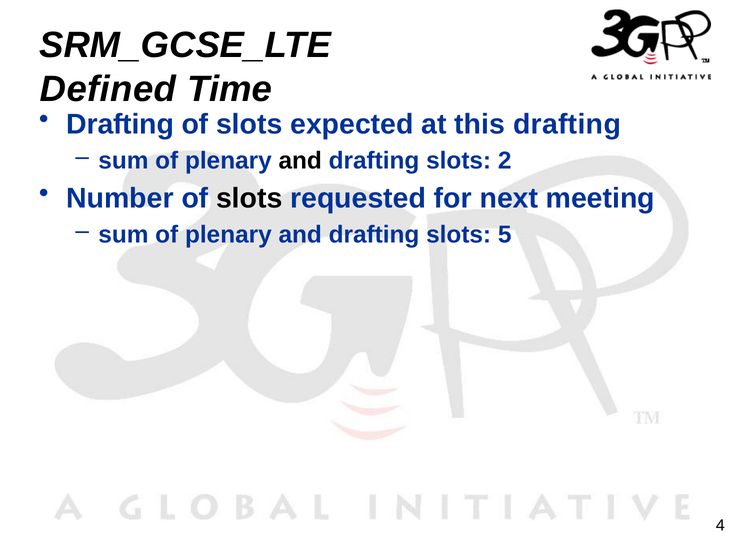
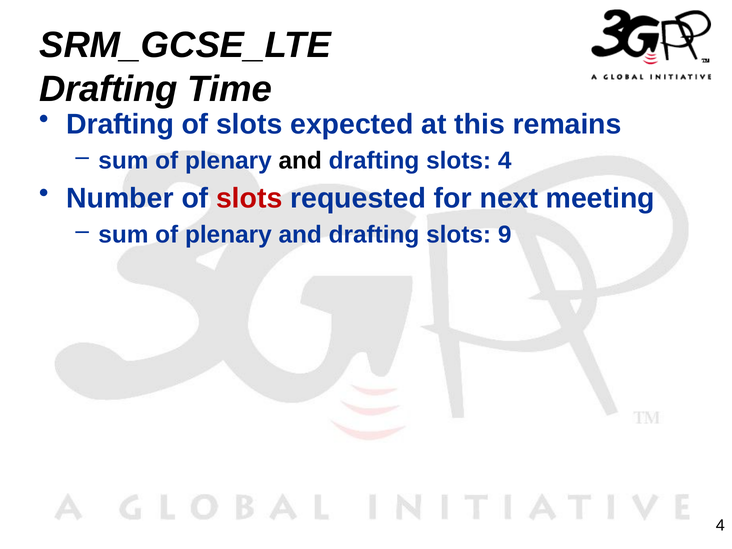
Defined at (108, 89): Defined -> Drafting
this drafting: drafting -> remains
slots 2: 2 -> 4
slots at (249, 198) colour: black -> red
5: 5 -> 9
